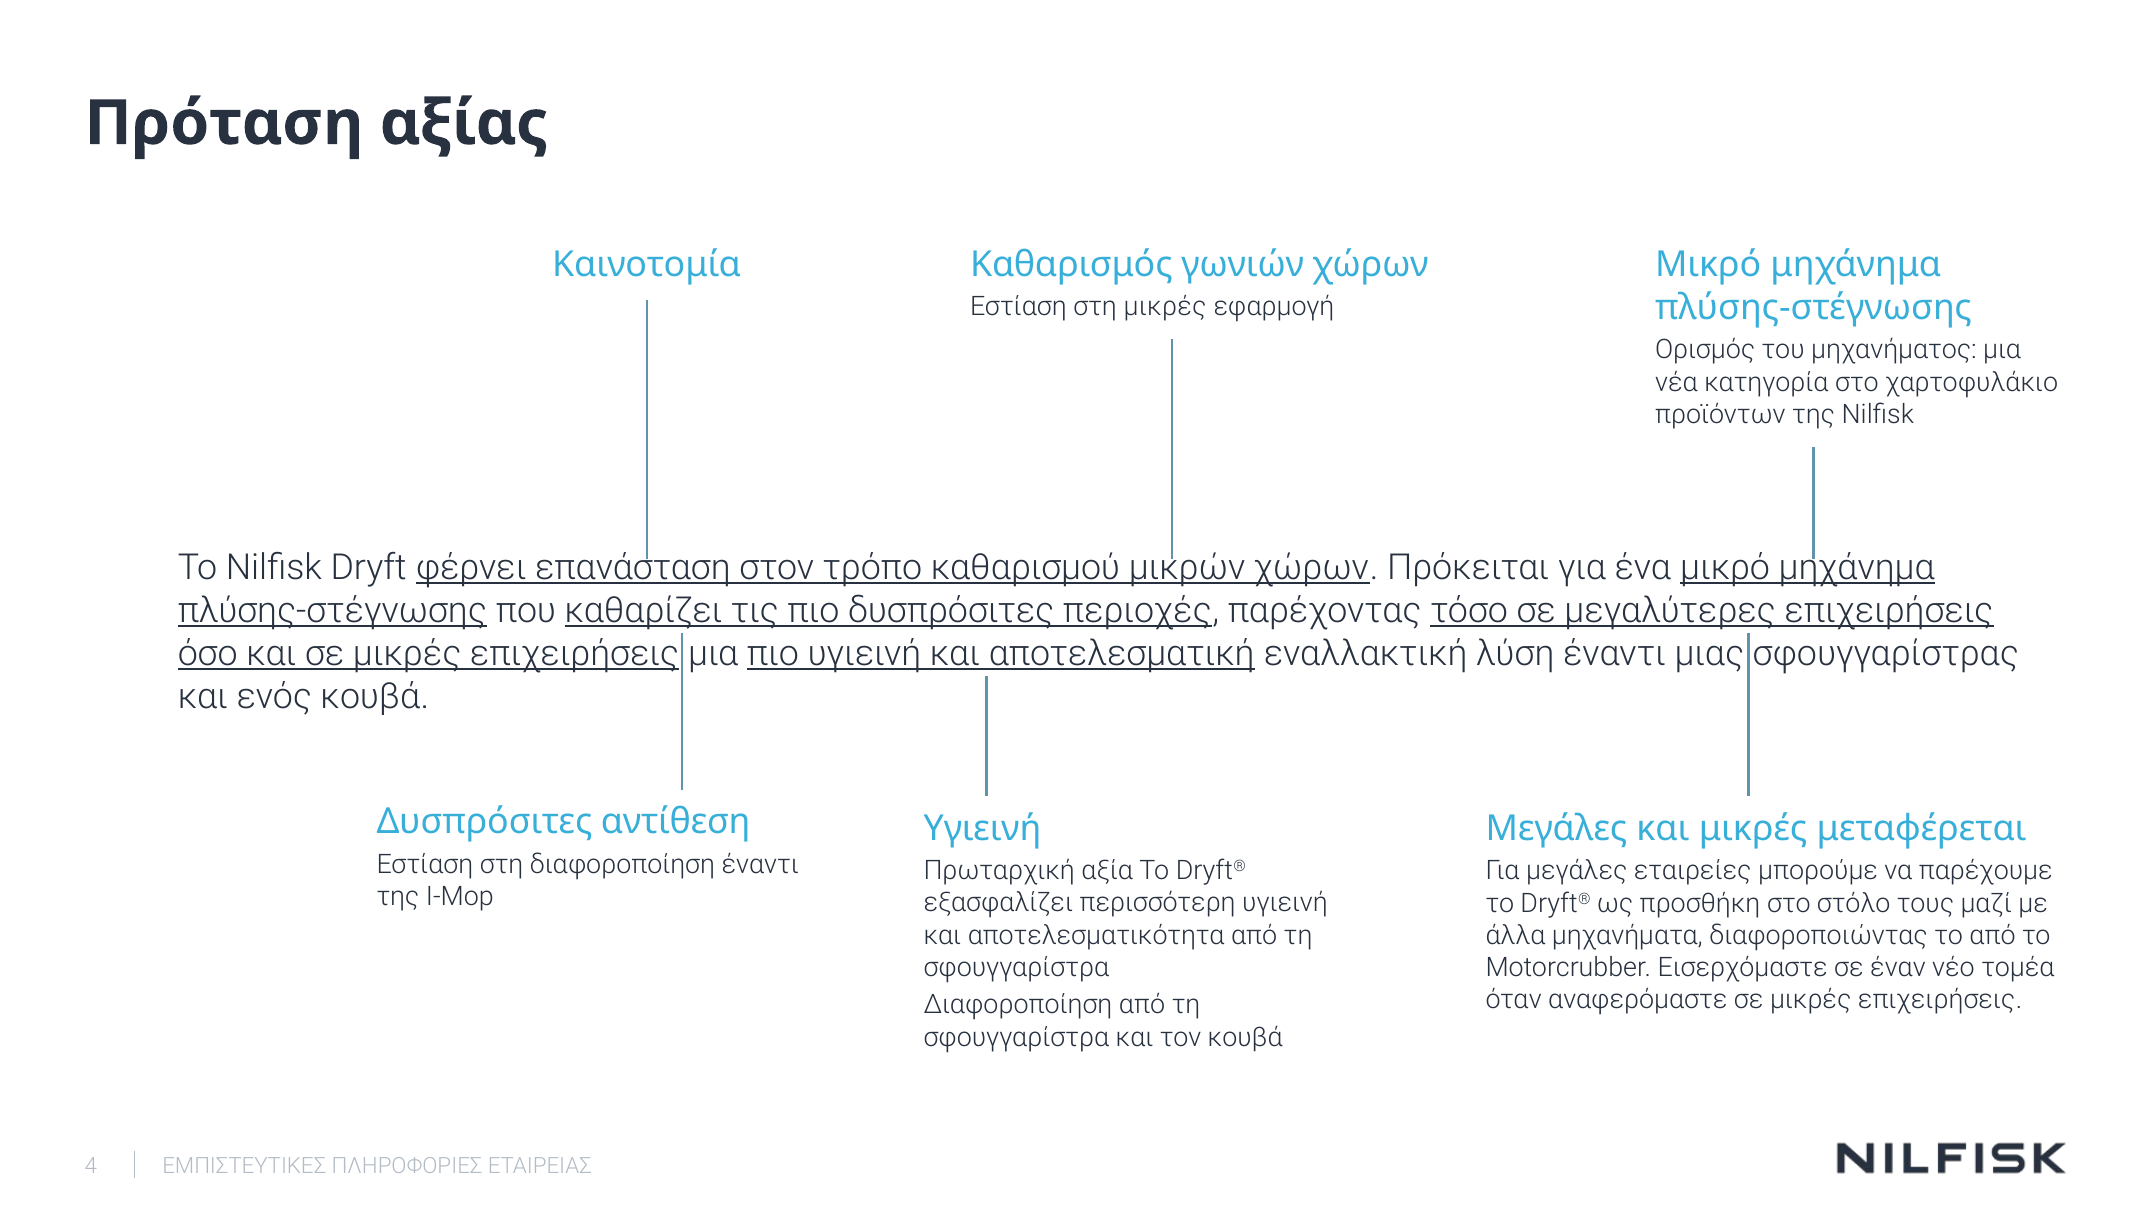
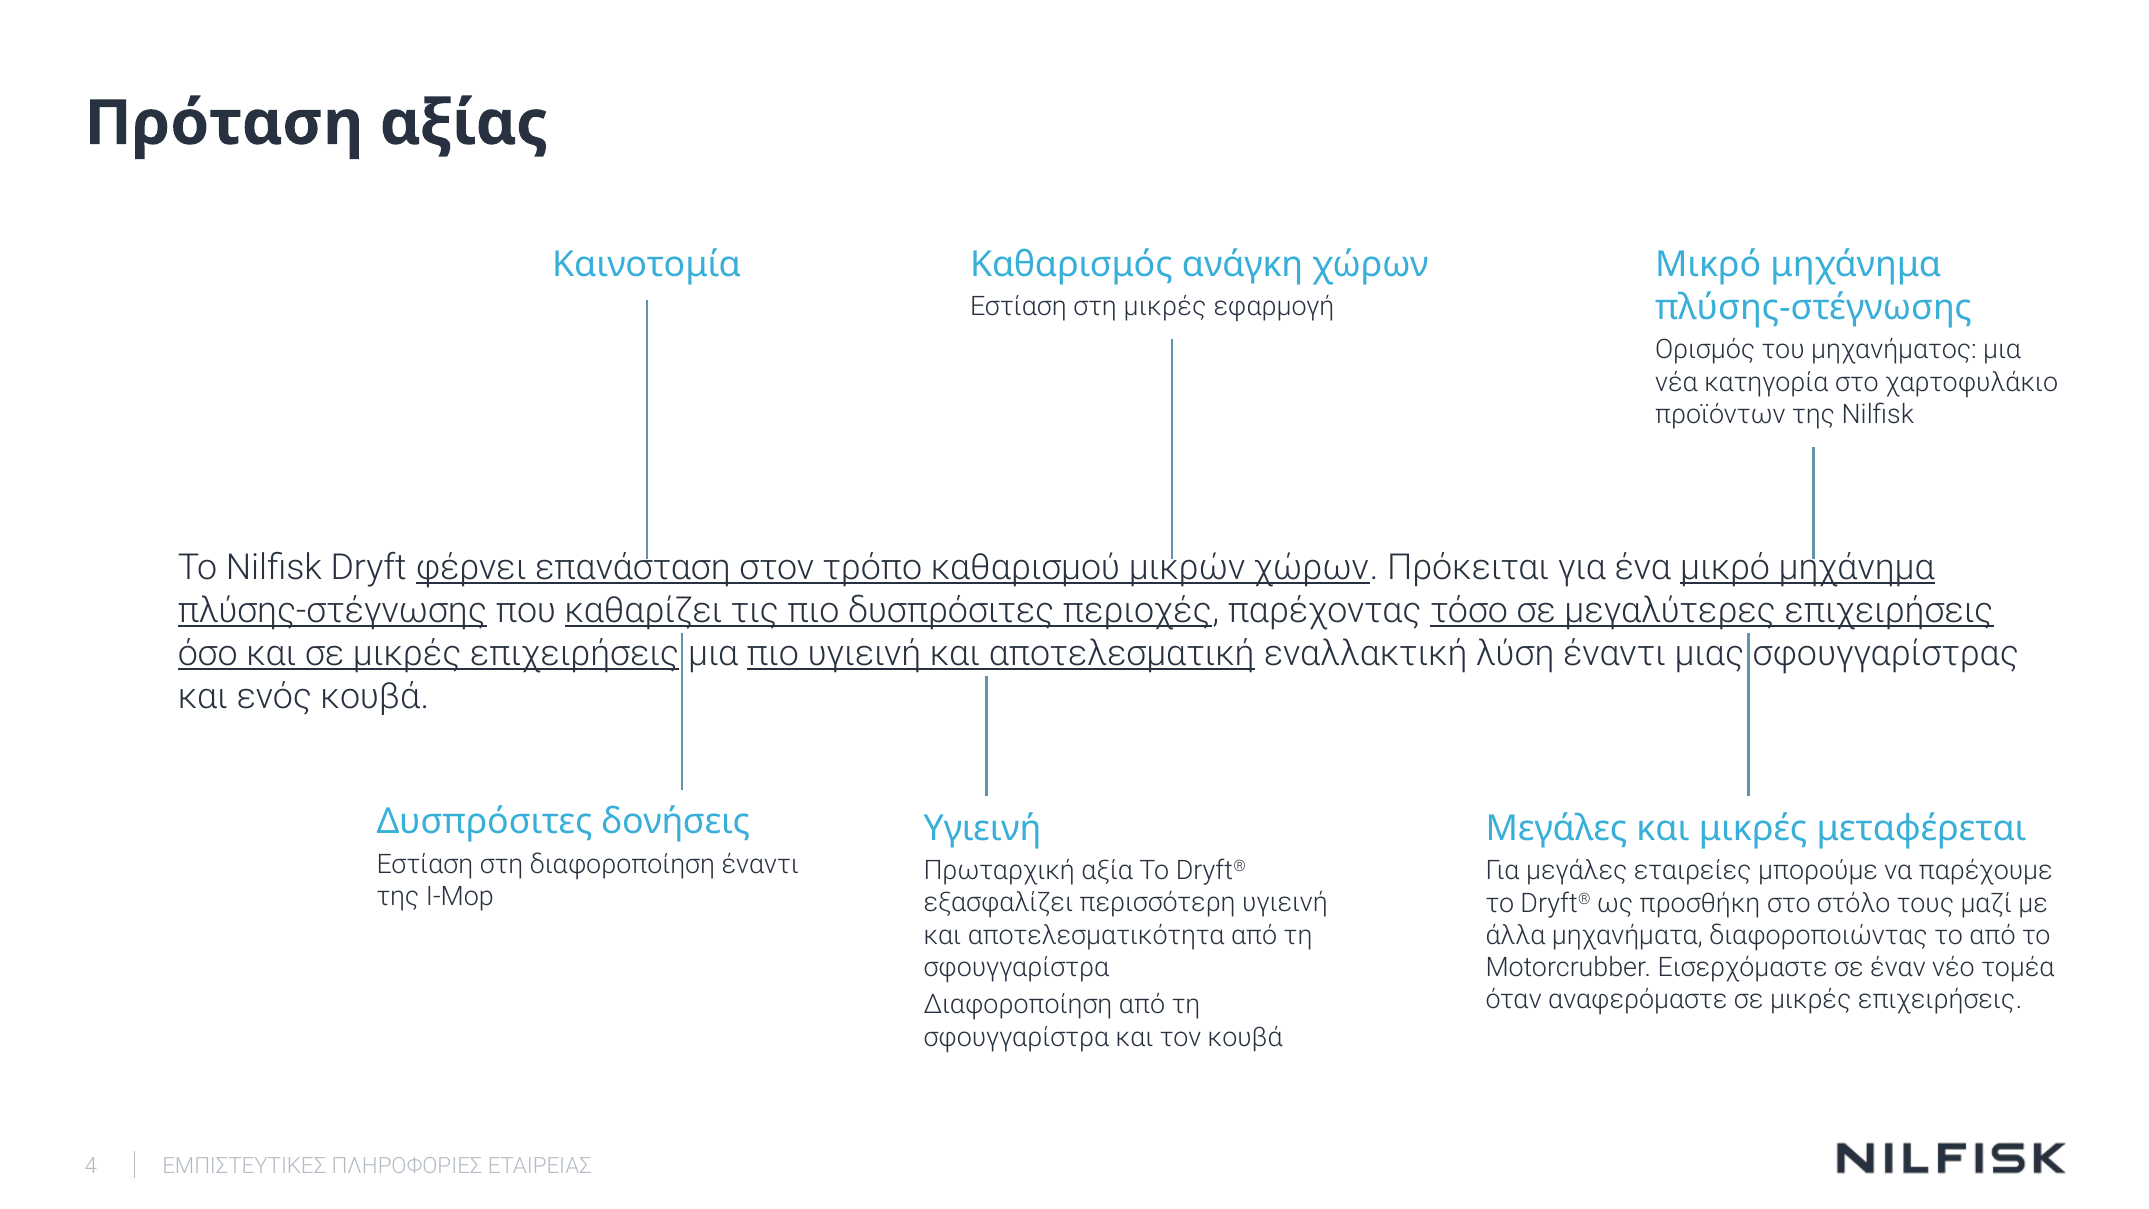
γωνιών: γωνιών -> ανάγκη
αντίθεση: αντίθεση -> δονήσεις
